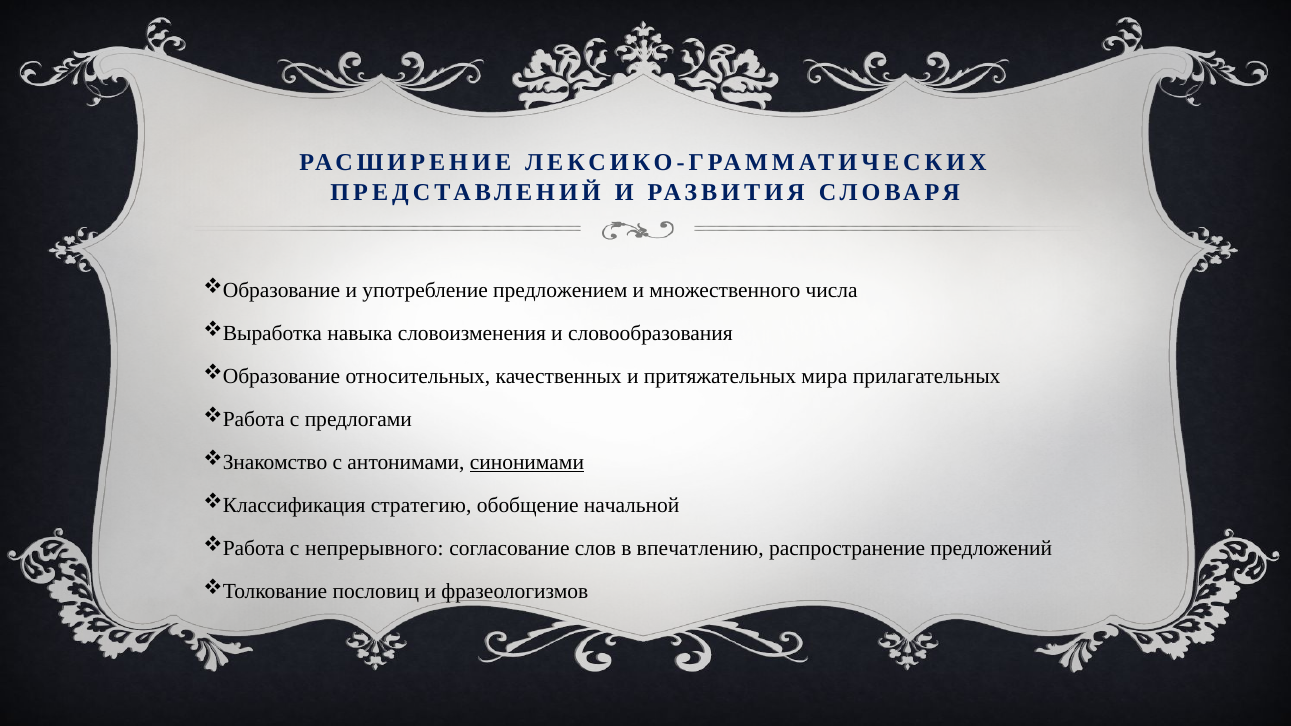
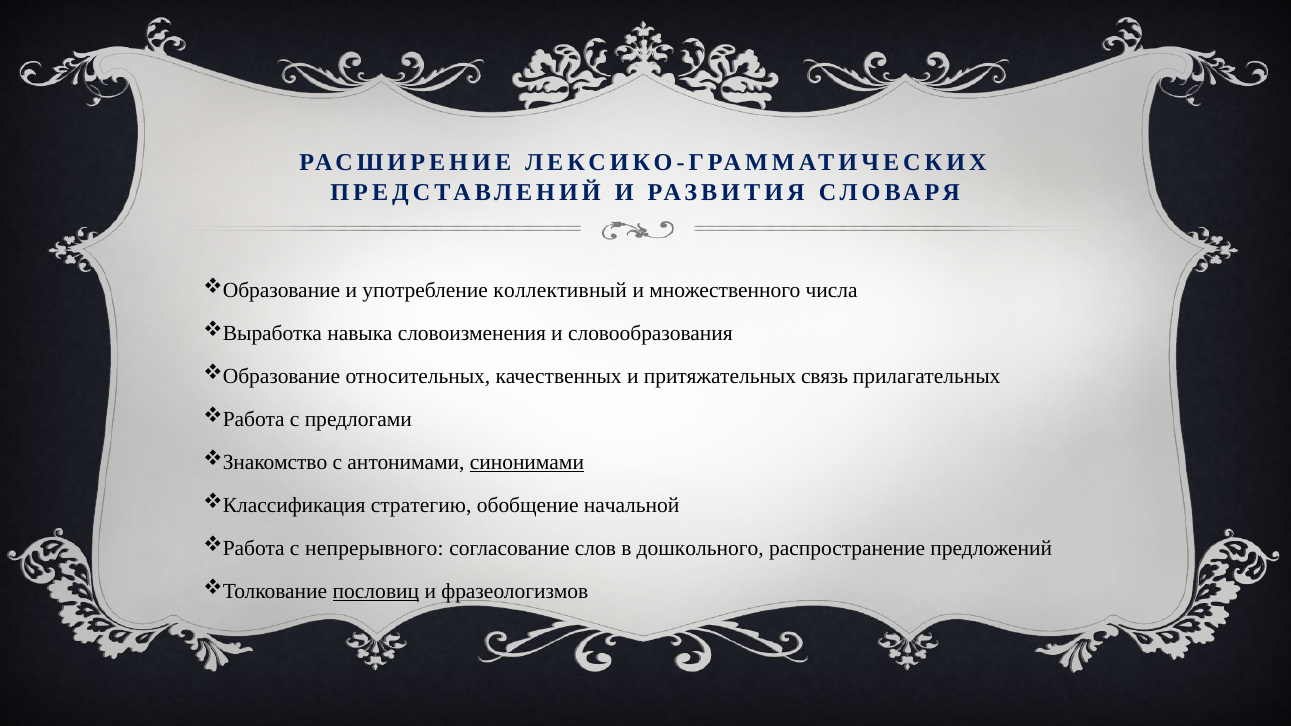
предложением: предложением -> коллективный
мира: мира -> связь
впечатлению: впечатлению -> дошкольного
пословиц underline: none -> present
